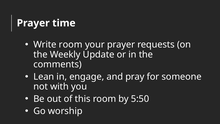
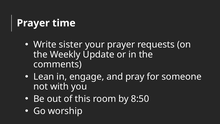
Write room: room -> sister
5:50: 5:50 -> 8:50
